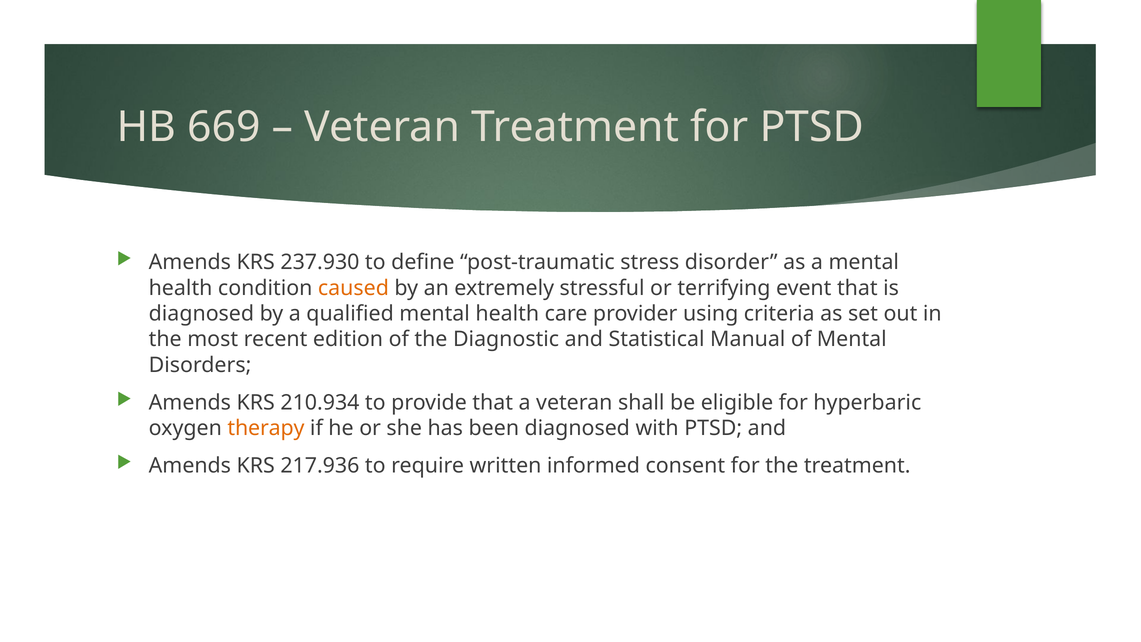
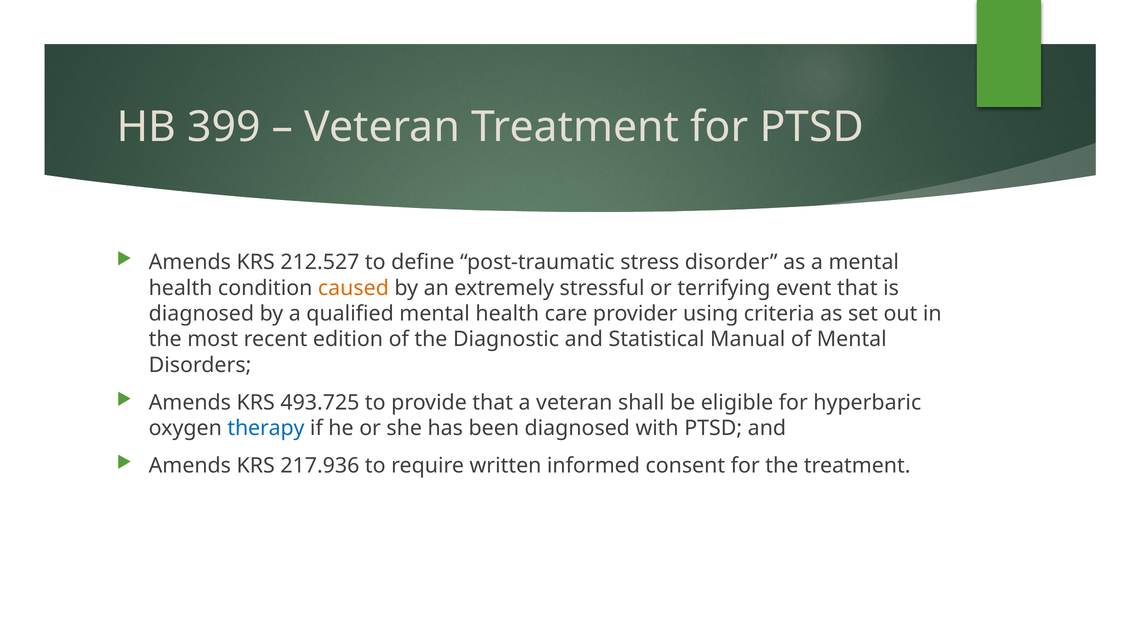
669: 669 -> 399
237.930: 237.930 -> 212.527
210.934: 210.934 -> 493.725
therapy colour: orange -> blue
